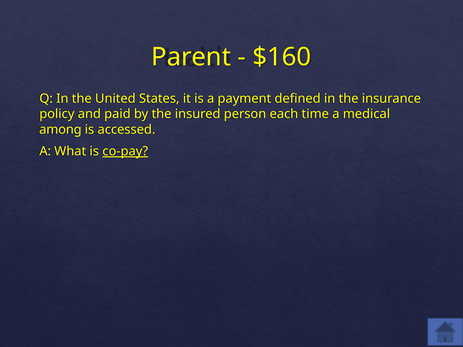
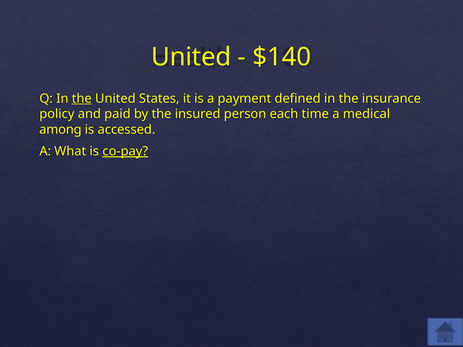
Parent at (191, 57): Parent -> United
$160: $160 -> $140
the at (82, 99) underline: none -> present
